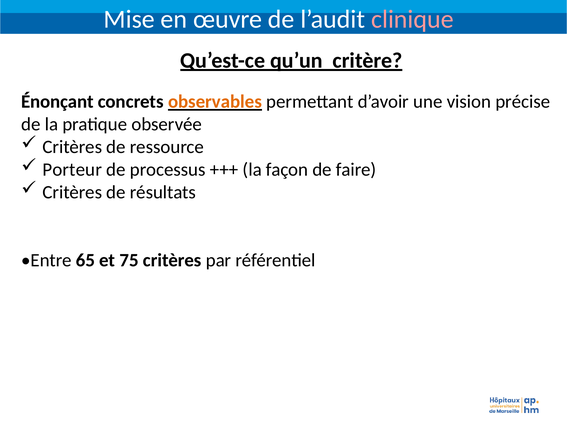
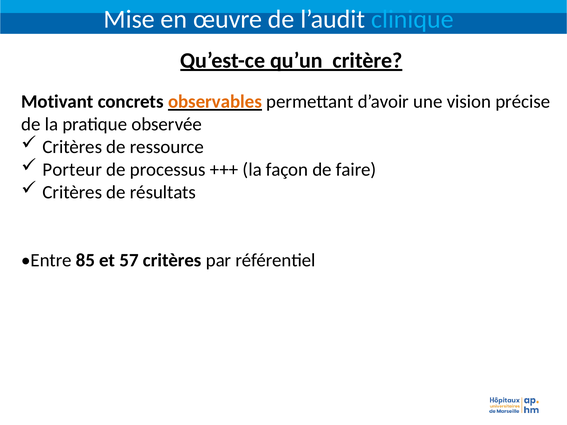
clinique colour: pink -> light blue
Énonçant: Énonçant -> Motivant
65: 65 -> 85
75: 75 -> 57
